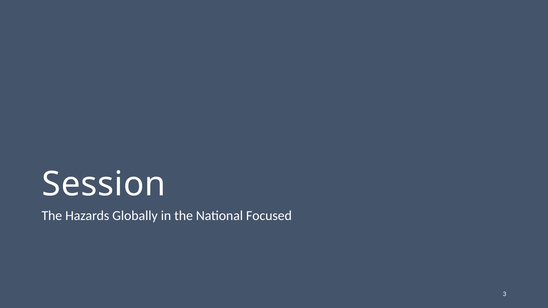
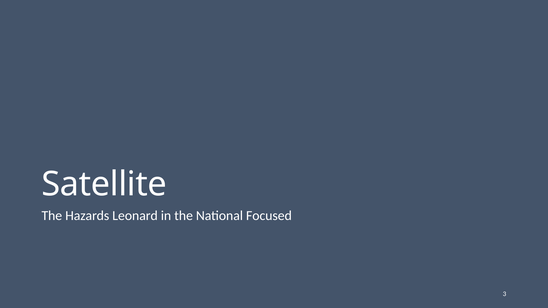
Session: Session -> Satellite
Globally: Globally -> Leonard
